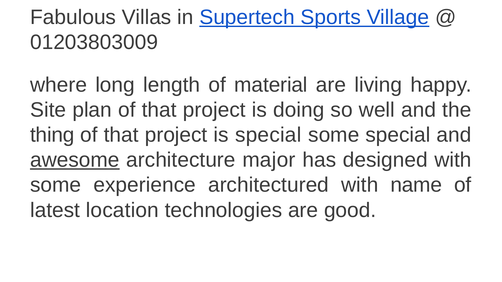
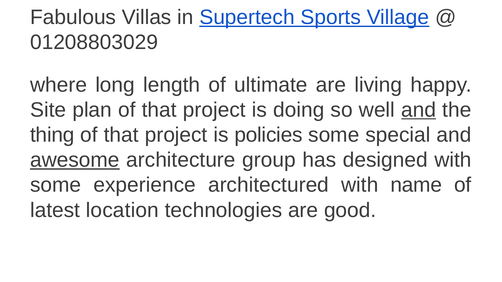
01203803009: 01203803009 -> 01208803029
material: material -> ultimate
and at (419, 110) underline: none -> present
is special: special -> policies
major: major -> group
